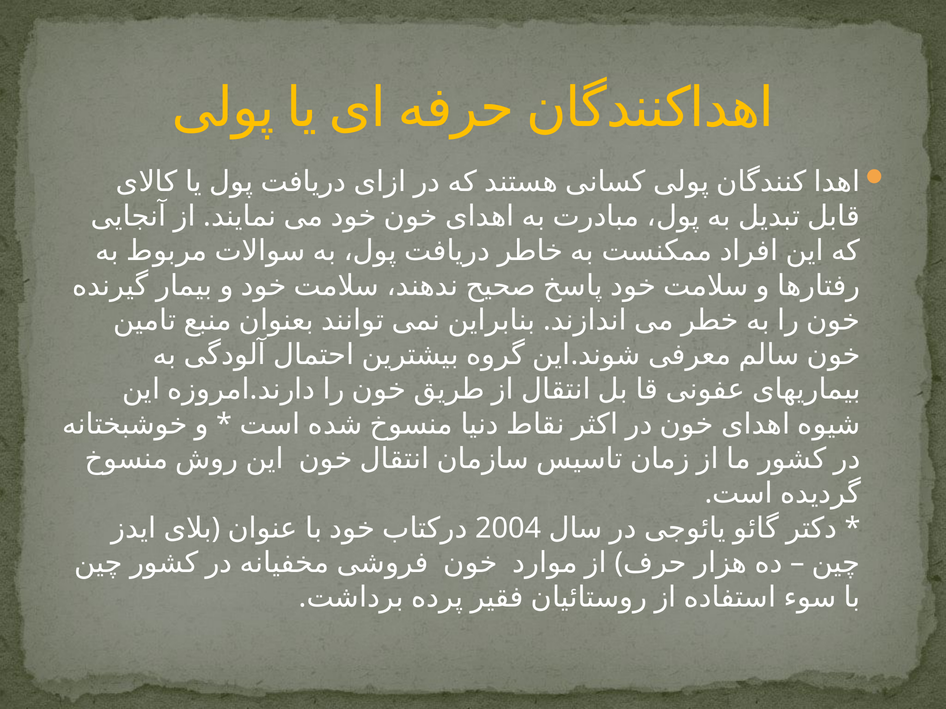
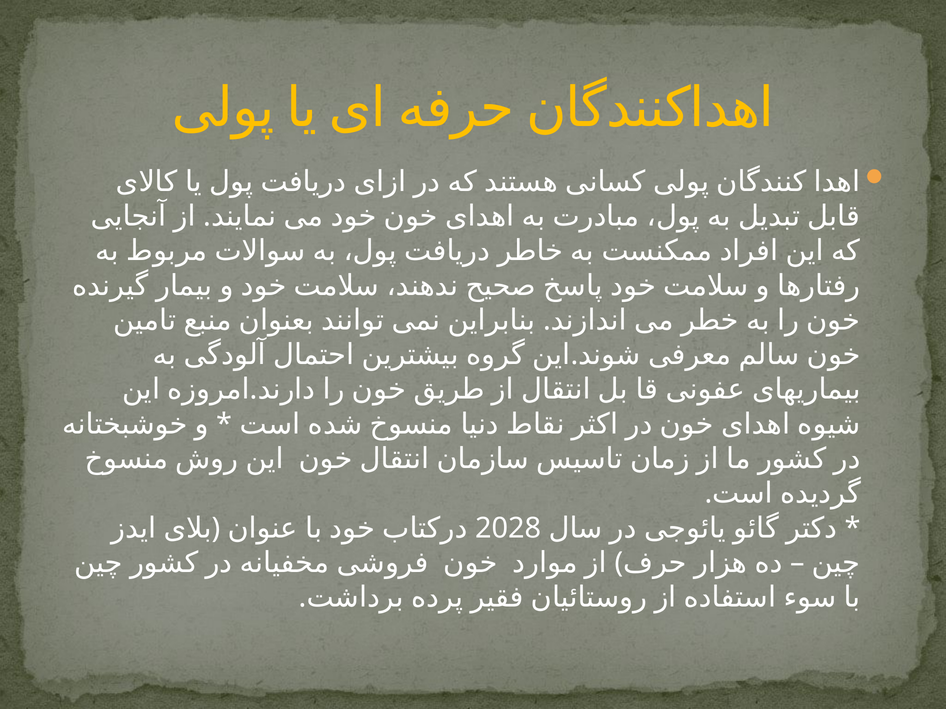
2004: 2004 -> 2028
